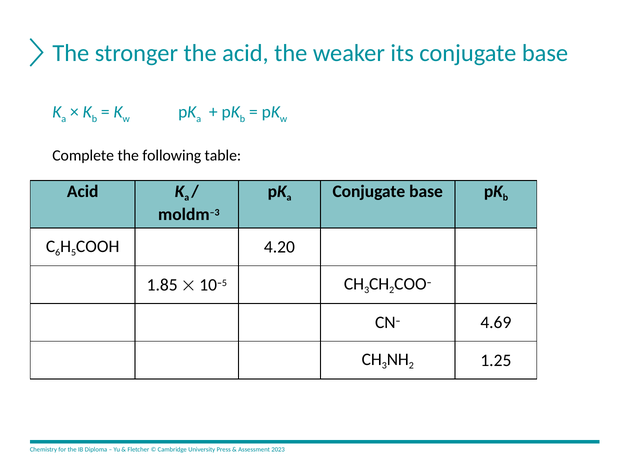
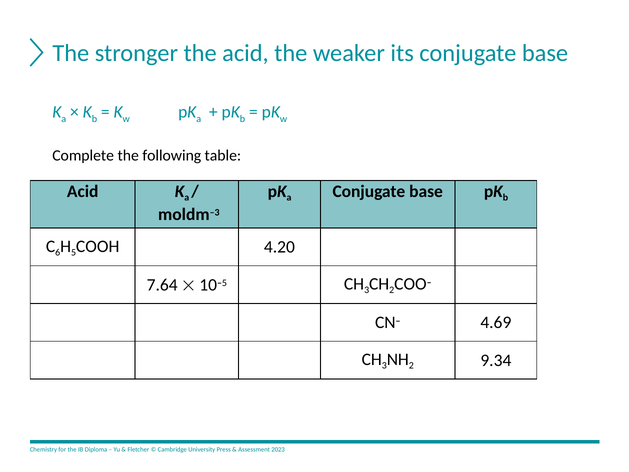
1.85: 1.85 -> 7.64
1.25: 1.25 -> 9.34
